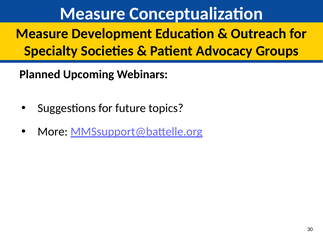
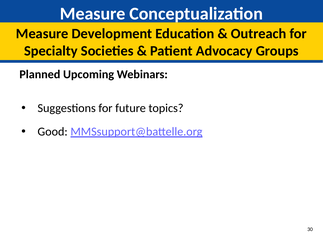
More: More -> Good
